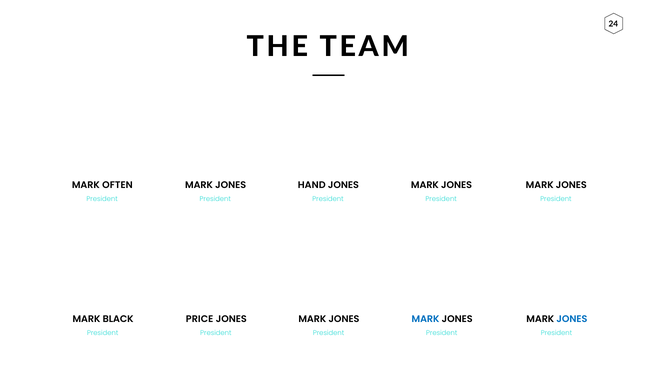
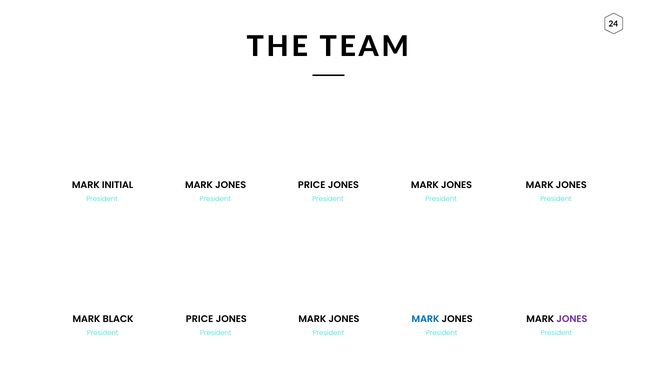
OFTEN: OFTEN -> INITIAL
HAND at (312, 185): HAND -> PRICE
JONES at (572, 319) colour: blue -> purple
